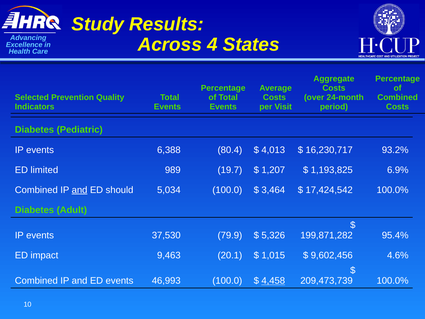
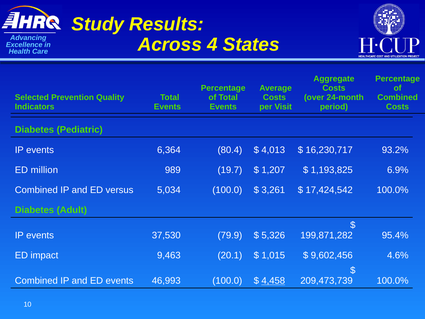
6,388: 6,388 -> 6,364
limited: limited -> million
and at (80, 190) underline: present -> none
should: should -> versus
3,464: 3,464 -> 3,261
